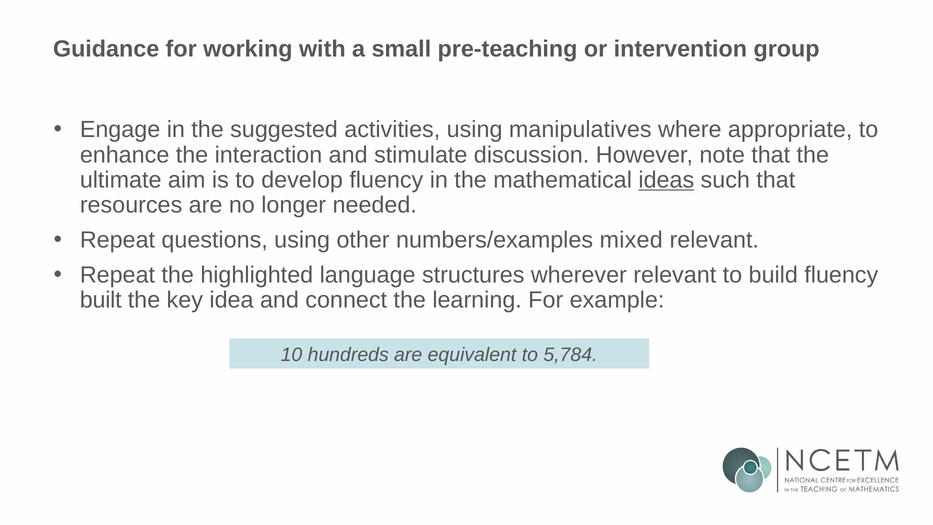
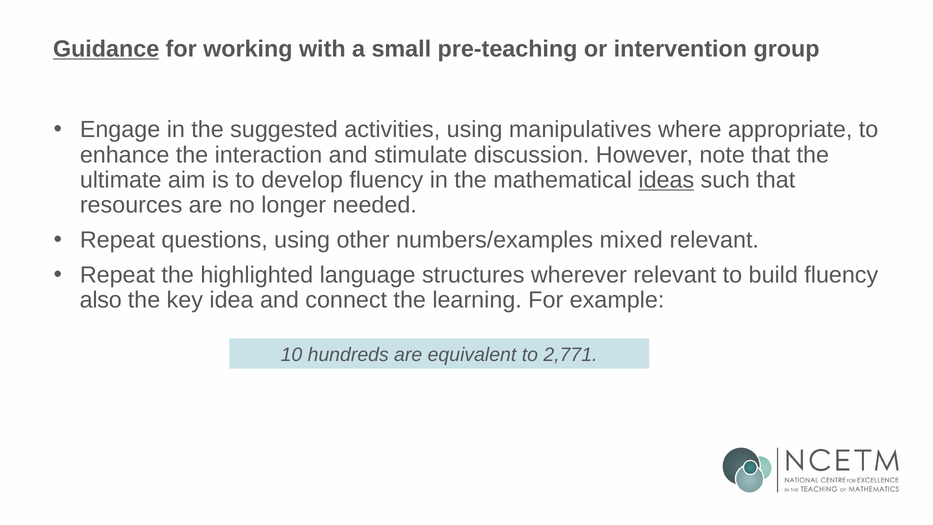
Guidance underline: none -> present
built: built -> also
5,784: 5,784 -> 2,771
